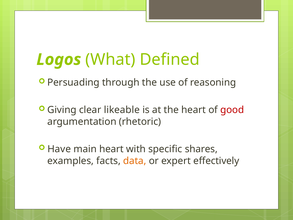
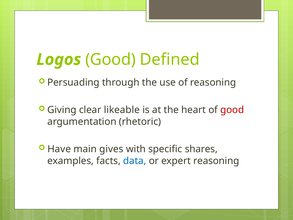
Logos What: What -> Good
main heart: heart -> gives
data colour: orange -> blue
expert effectively: effectively -> reasoning
